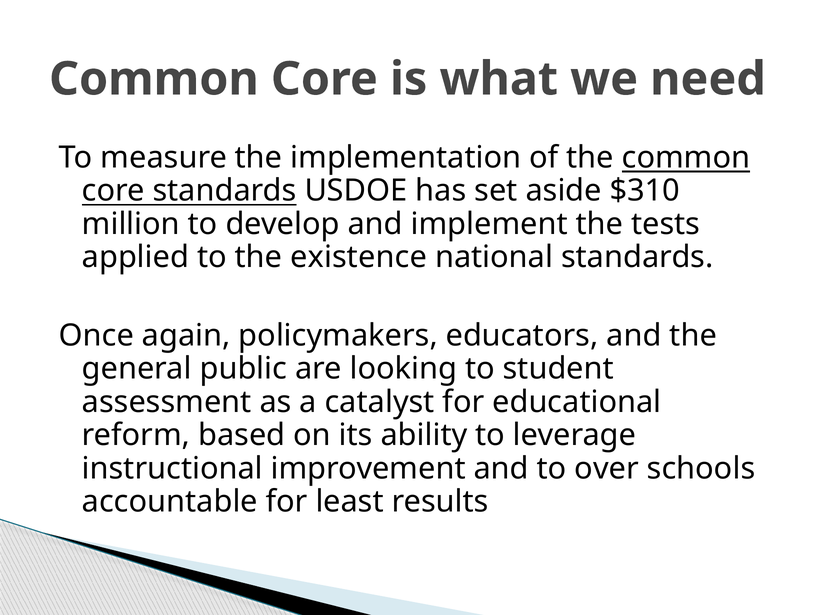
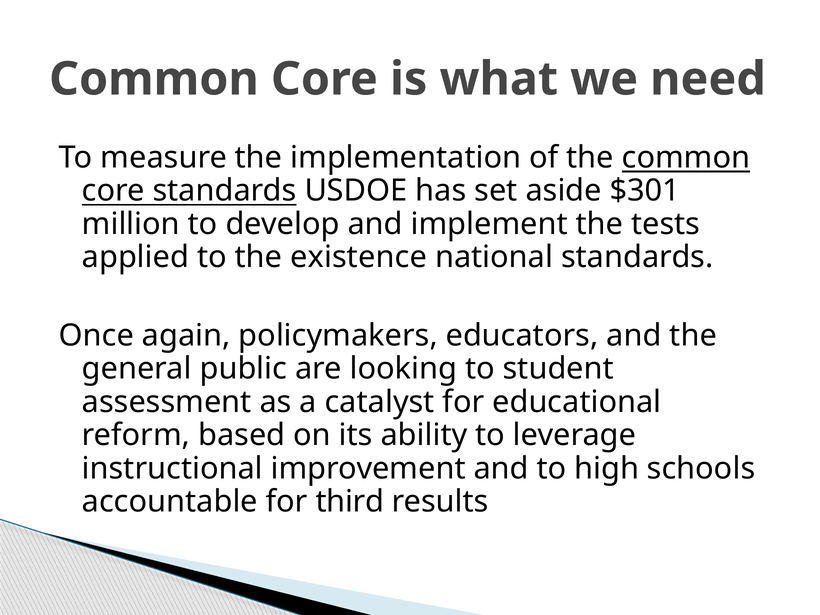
$310: $310 -> $301
over: over -> high
least: least -> third
